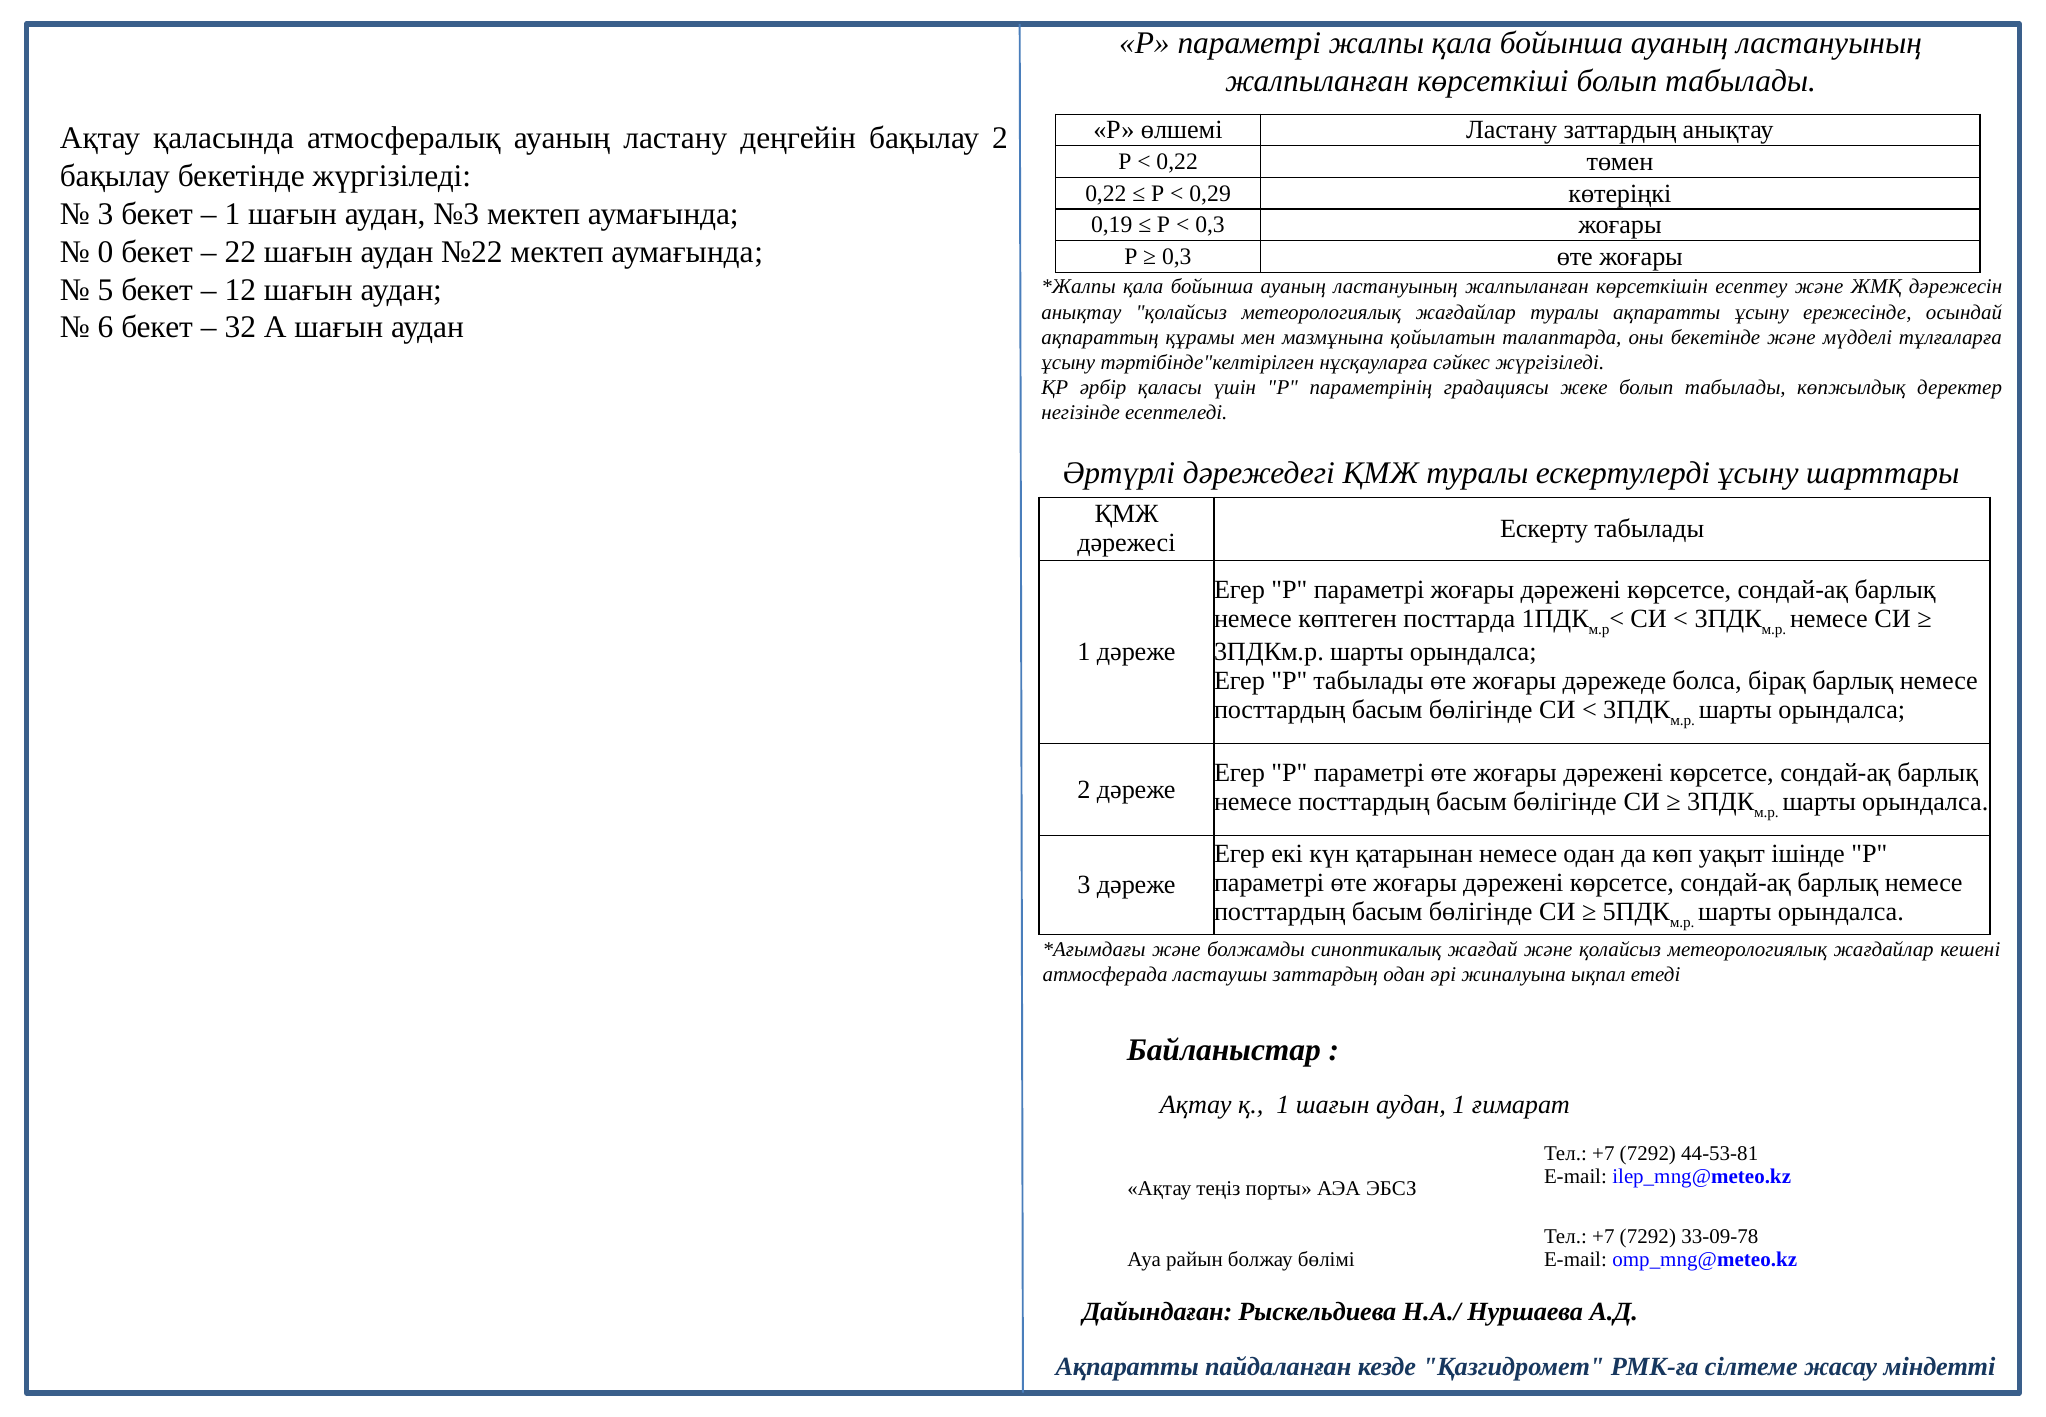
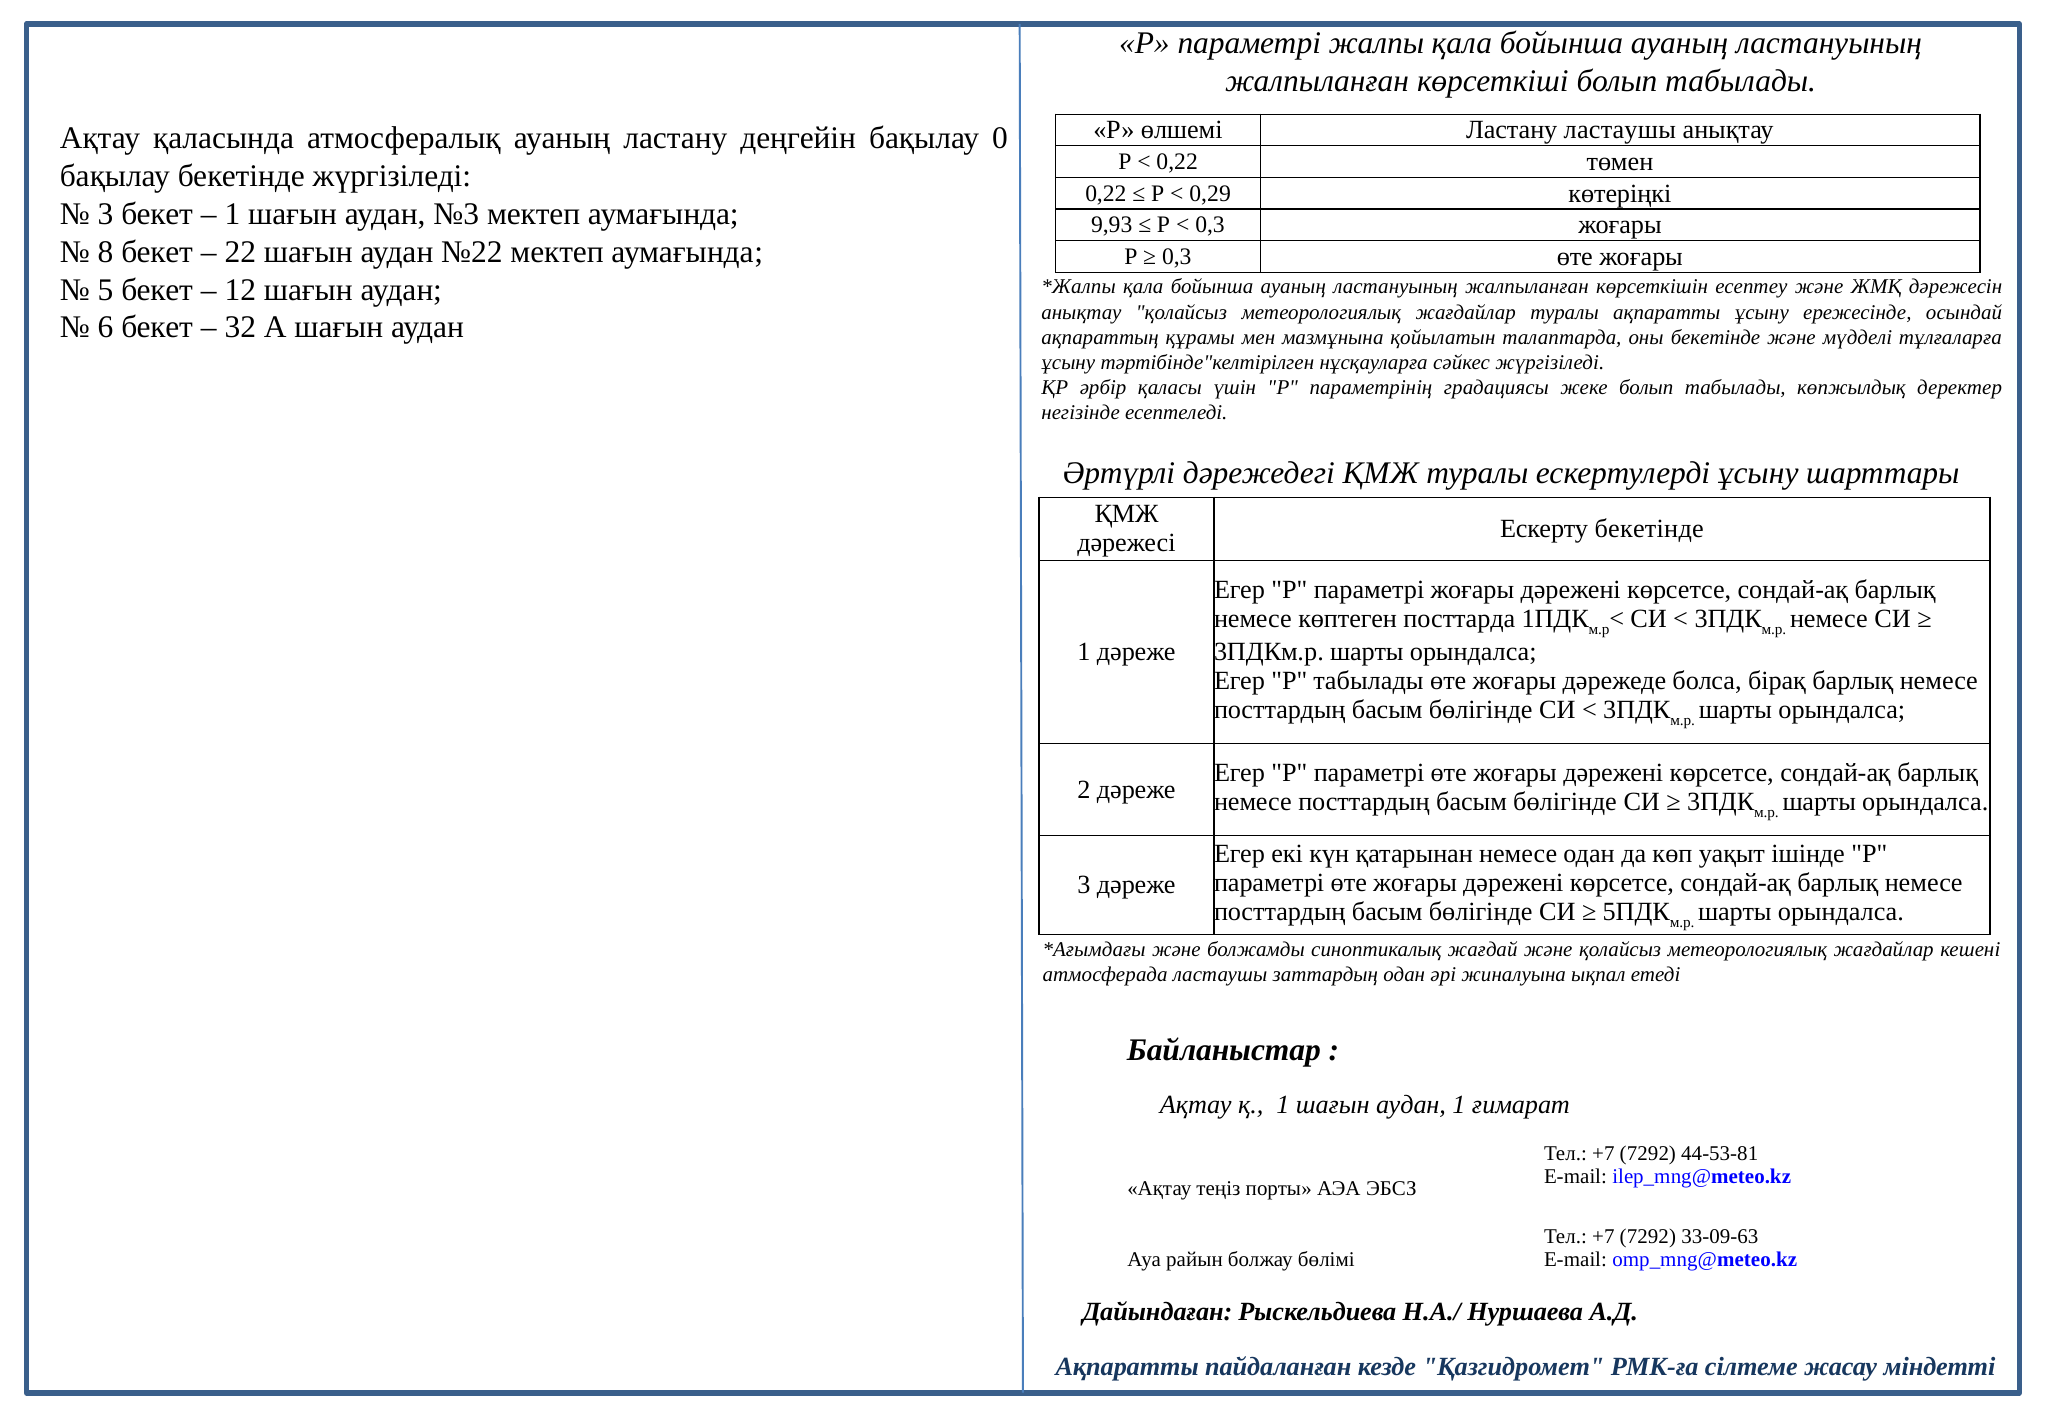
Ластану заттардың: заттардың -> ластаушы
бақылау 2: 2 -> 0
0,19: 0,19 -> 9,93
0: 0 -> 8
Ескерту табылады: табылады -> бекетінде
33-09-78: 33-09-78 -> 33-09-63
